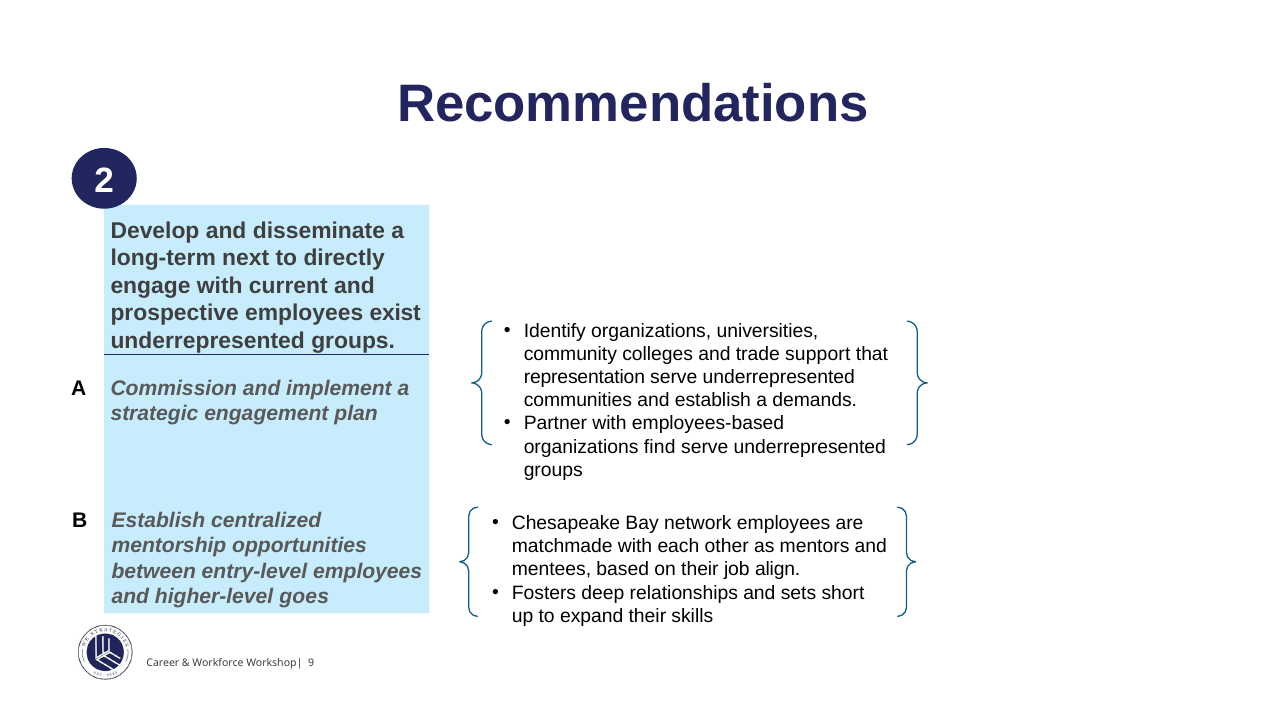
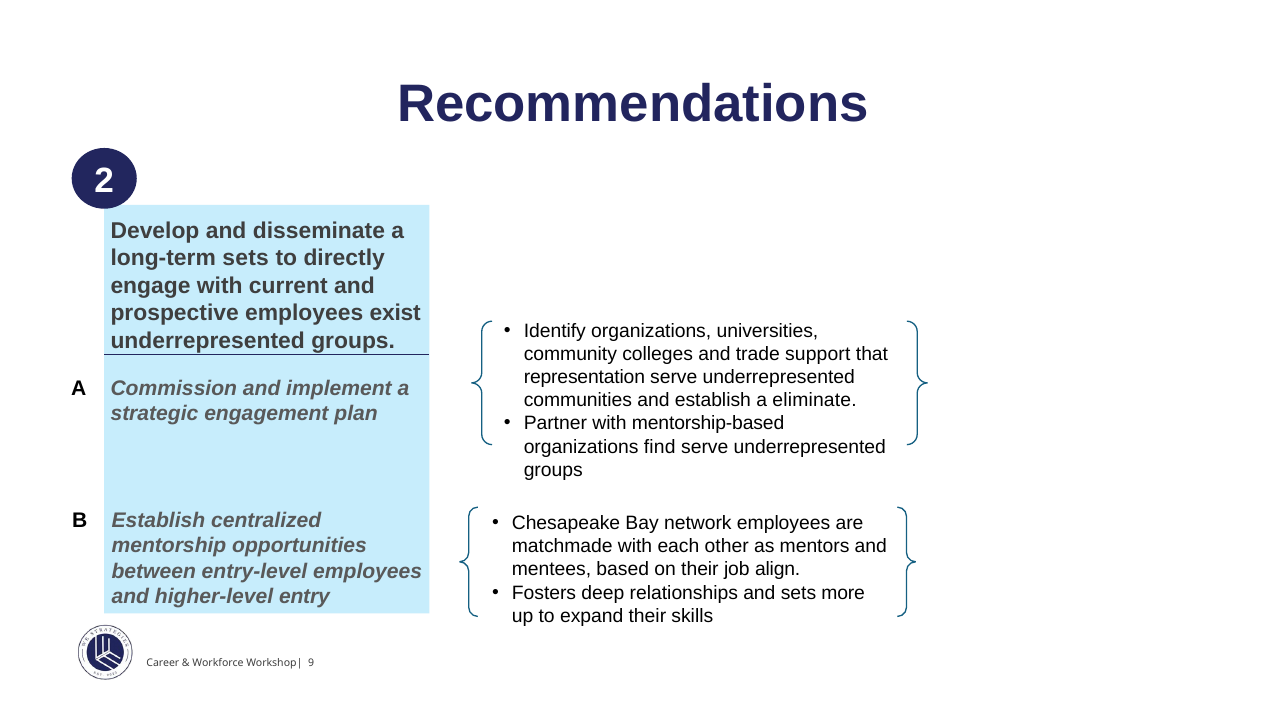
long-term next: next -> sets
demands: demands -> eliminate
employees-based: employees-based -> mentorship-based
short: short -> more
goes: goes -> entry
